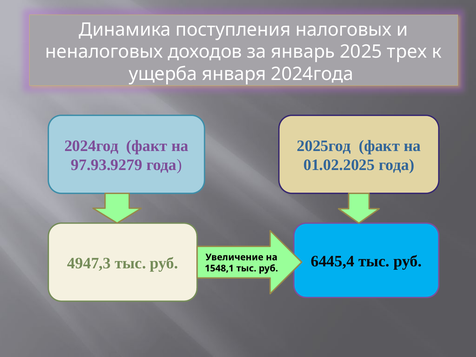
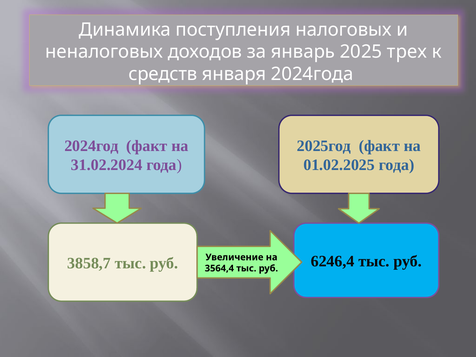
ущерба: ущерба -> средств
97.93.9279: 97.93.9279 -> 31.02.2024
4947,3: 4947,3 -> 3858,7
6445,4: 6445,4 -> 6246,4
1548,1: 1548,1 -> 3564,4
